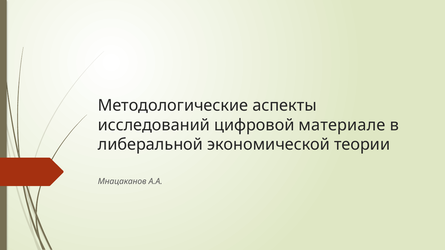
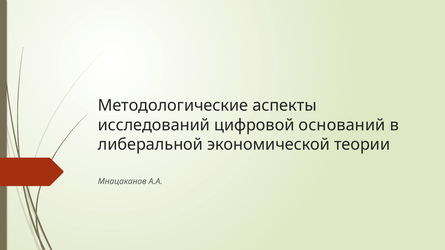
материале: материале -> оснований
